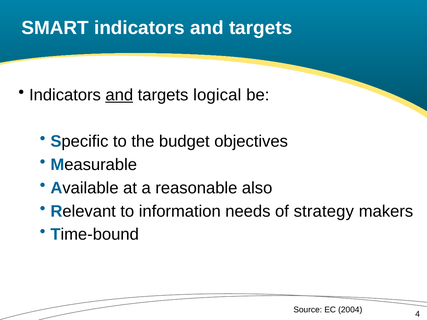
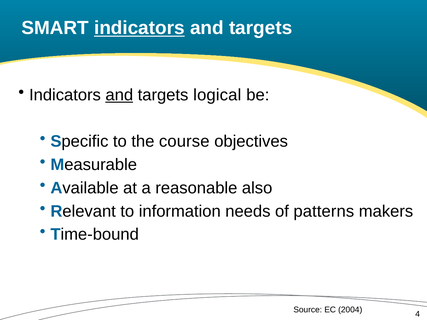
indicators at (139, 28) underline: none -> present
budget: budget -> course
strategy: strategy -> patterns
